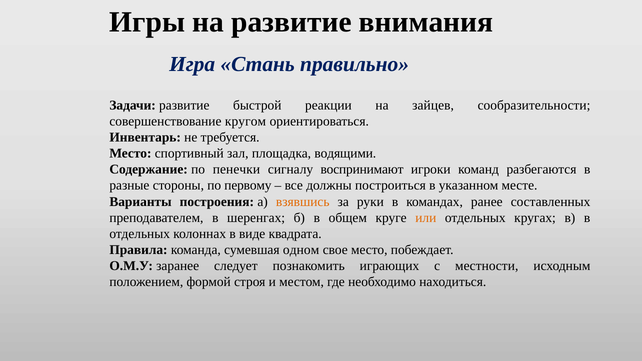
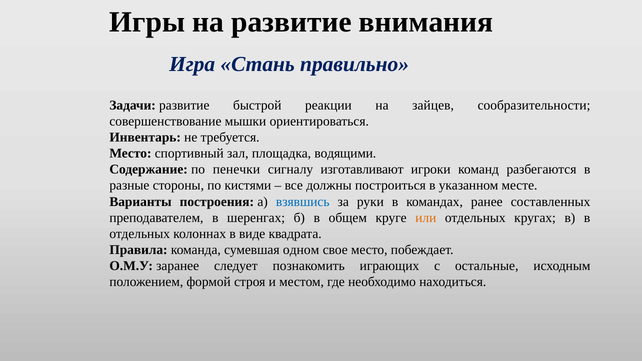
кругом: кругом -> мышки
воспринимают: воспринимают -> изготавливают
первому: первому -> кистями
взявшись colour: orange -> blue
местности: местности -> остальные
